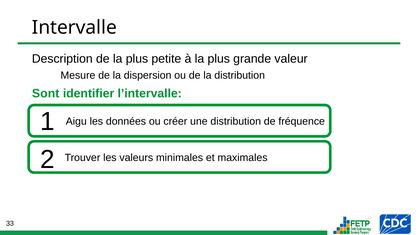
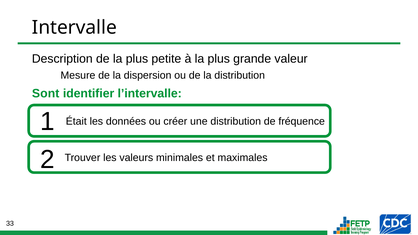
Aigu: Aigu -> Était
